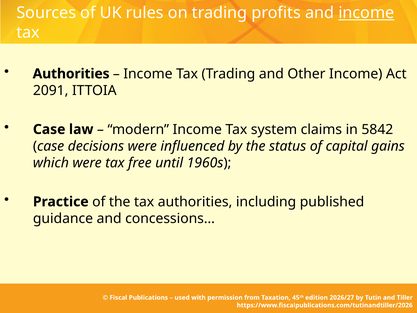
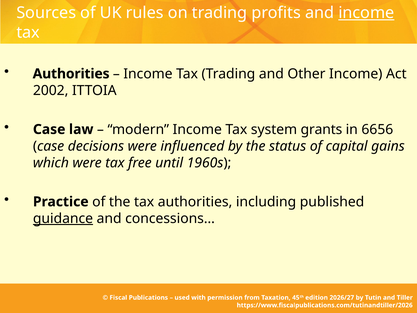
2091: 2091 -> 2002
claims: claims -> grants
5842: 5842 -> 6656
guidance underline: none -> present
